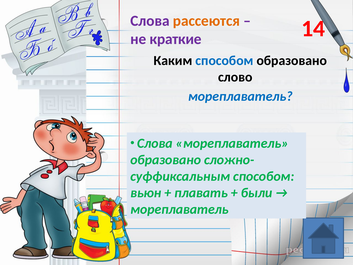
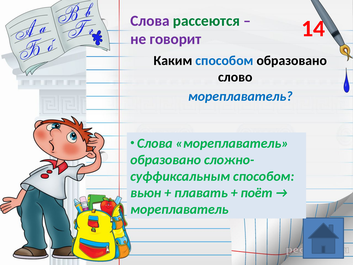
рассеются colour: orange -> green
краткие: краткие -> говорит
были: были -> поёт
